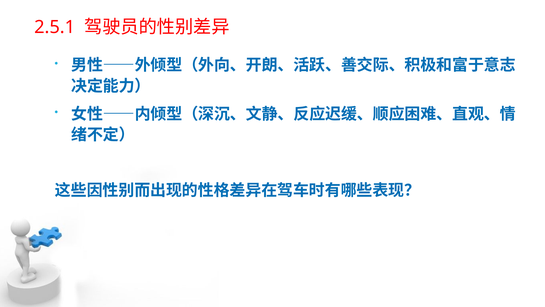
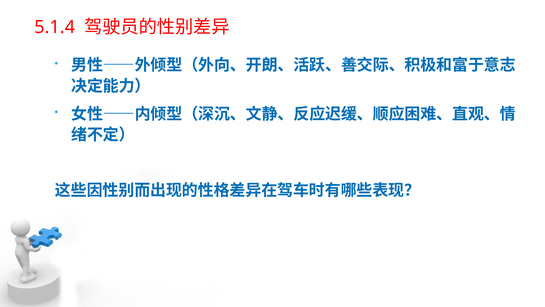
2.5.1: 2.5.1 -> 5.1.4
